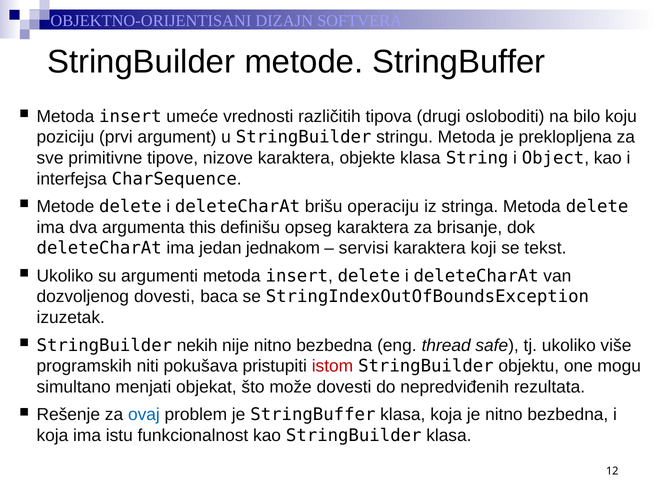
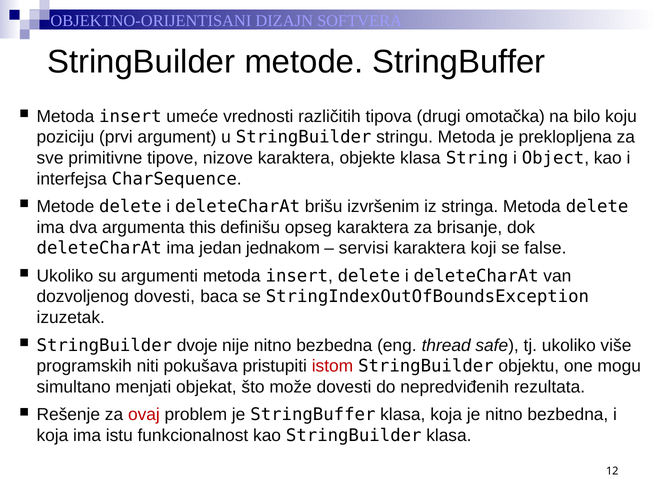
osloboditi: osloboditi -> omotačka
operaciju: operaciju -> izvršenim
tekst: tekst -> false
nekih: nekih -> dvoje
ovaj colour: blue -> red
